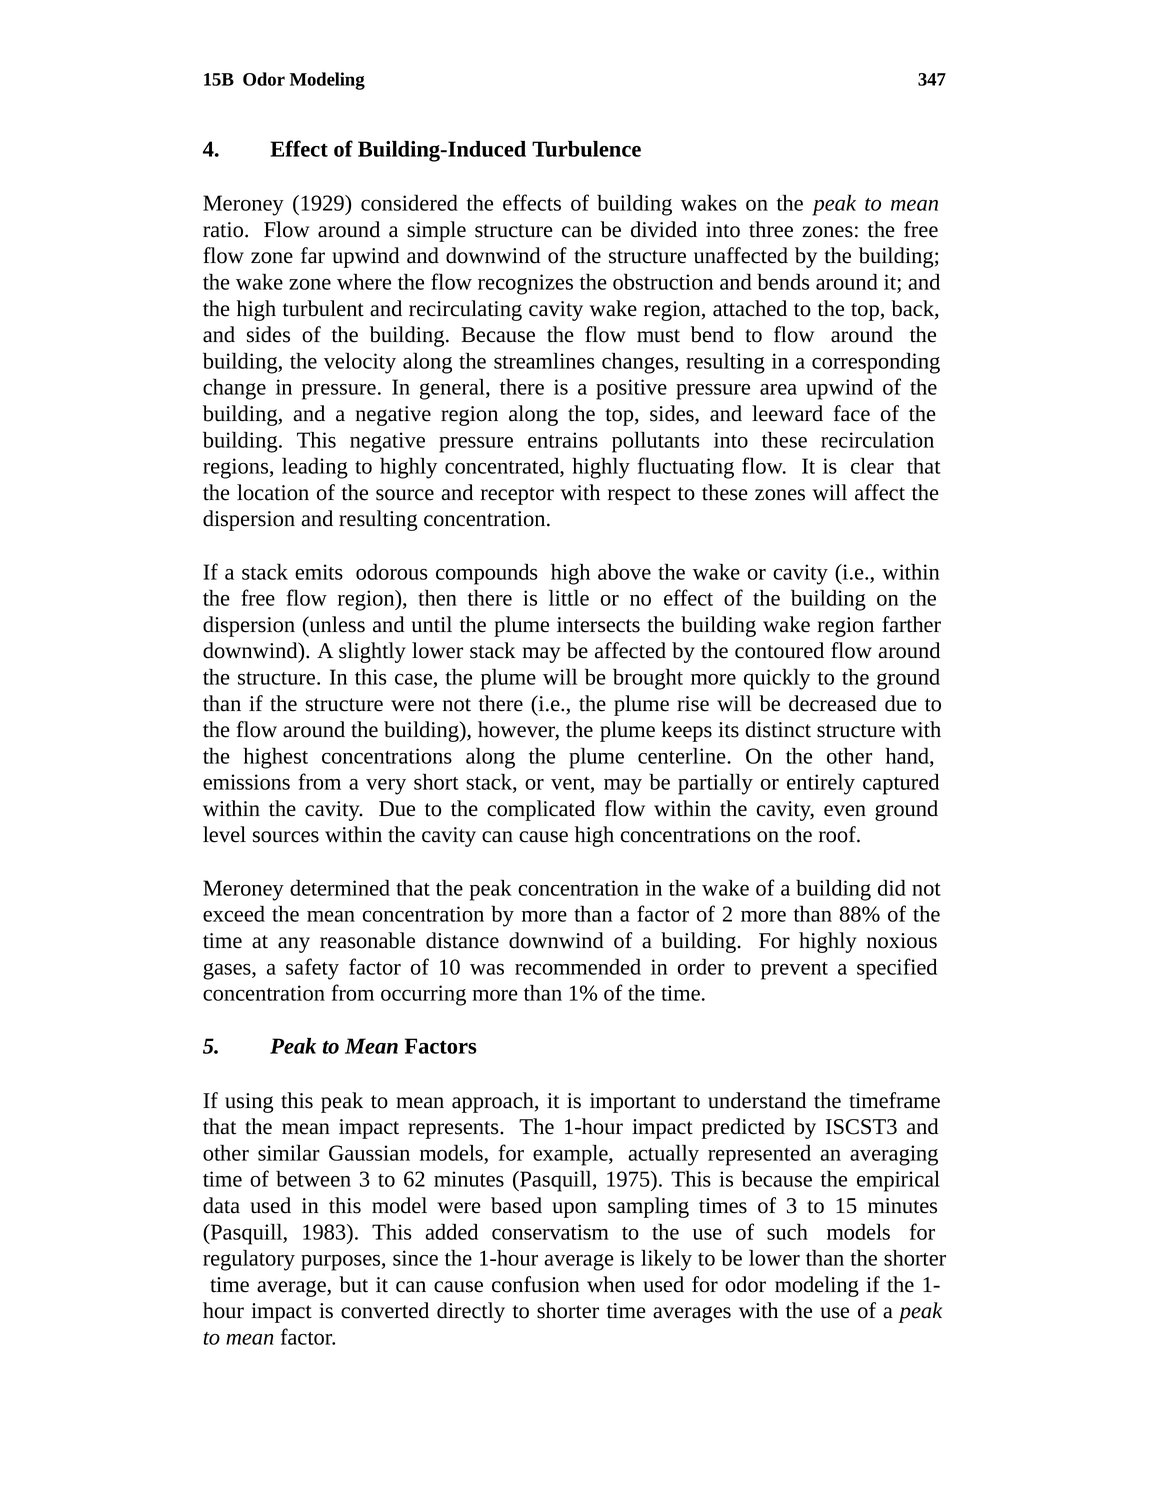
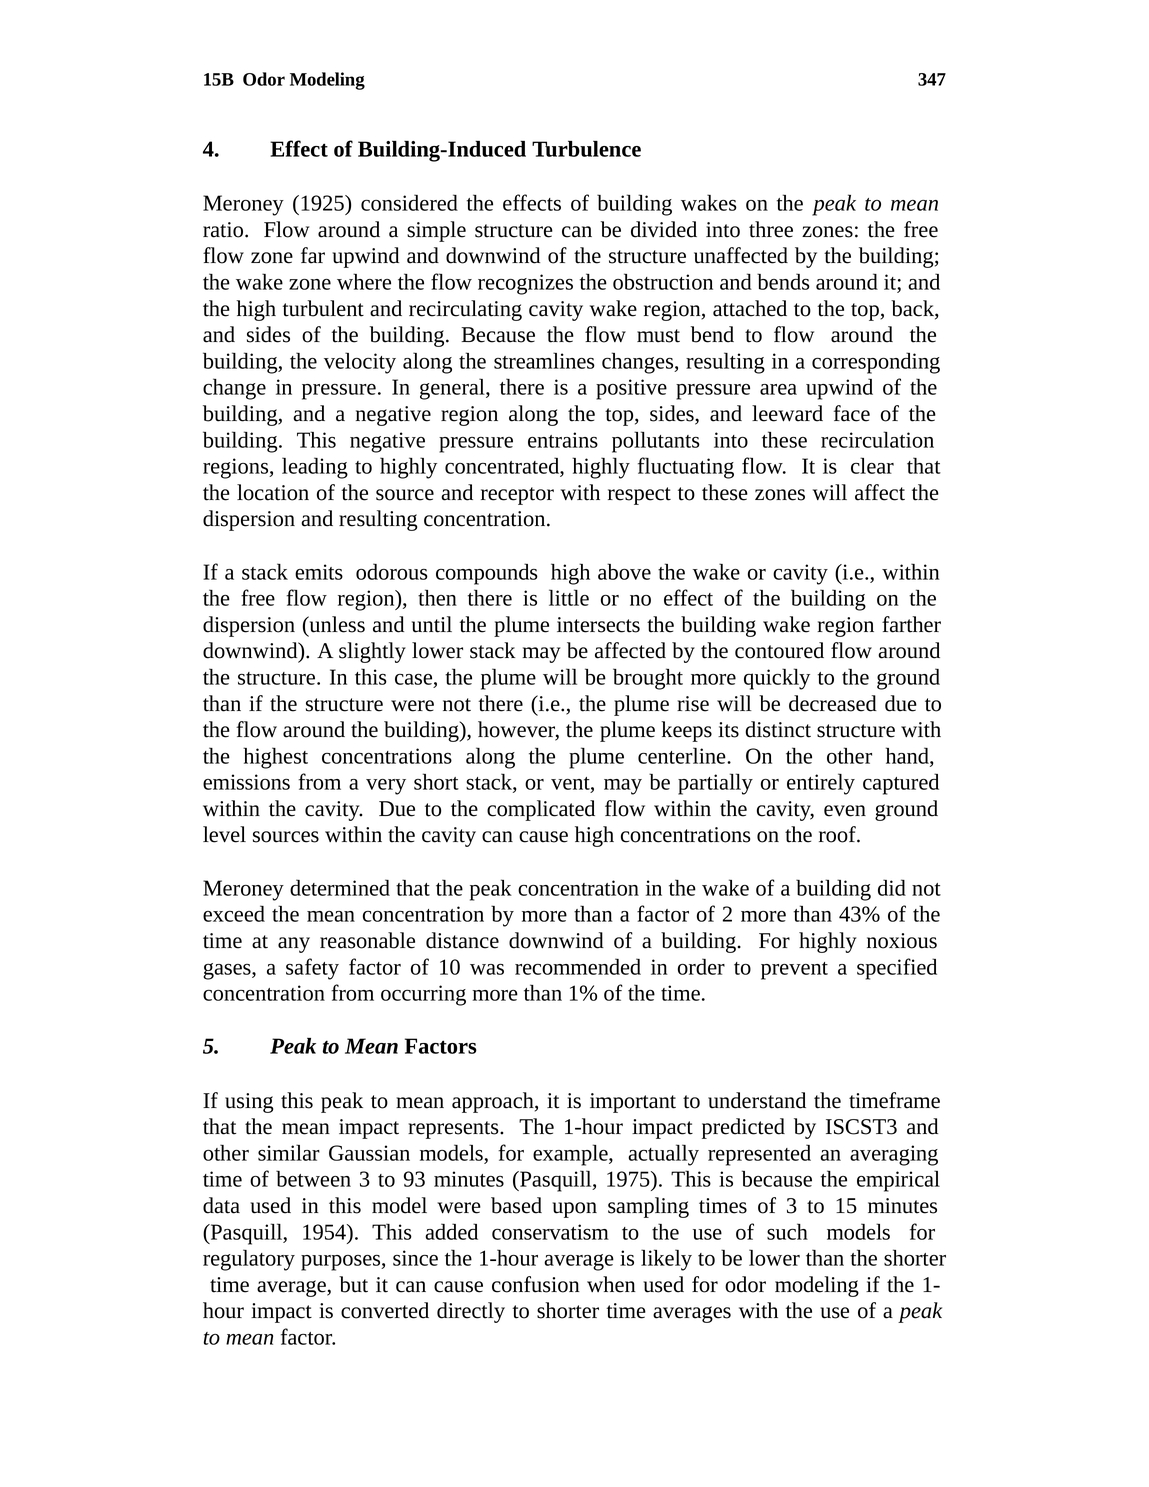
1929: 1929 -> 1925
88%: 88% -> 43%
62: 62 -> 93
1983: 1983 -> 1954
